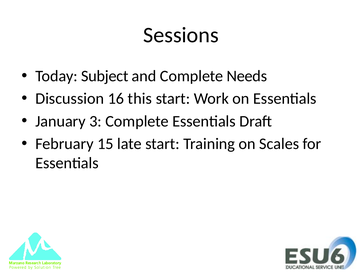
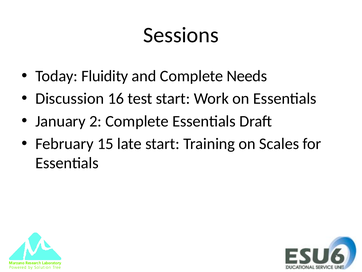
Subject: Subject -> Fluidity
this: this -> test
3: 3 -> 2
